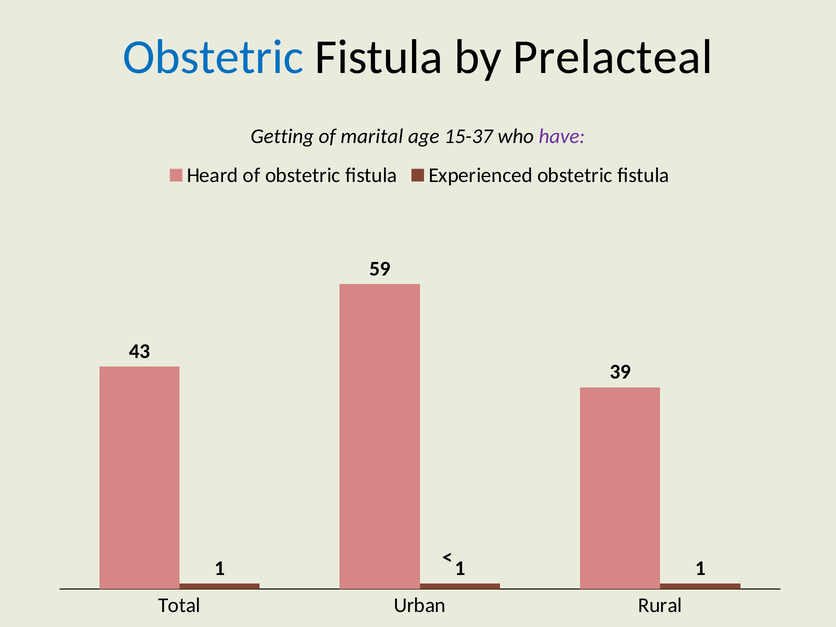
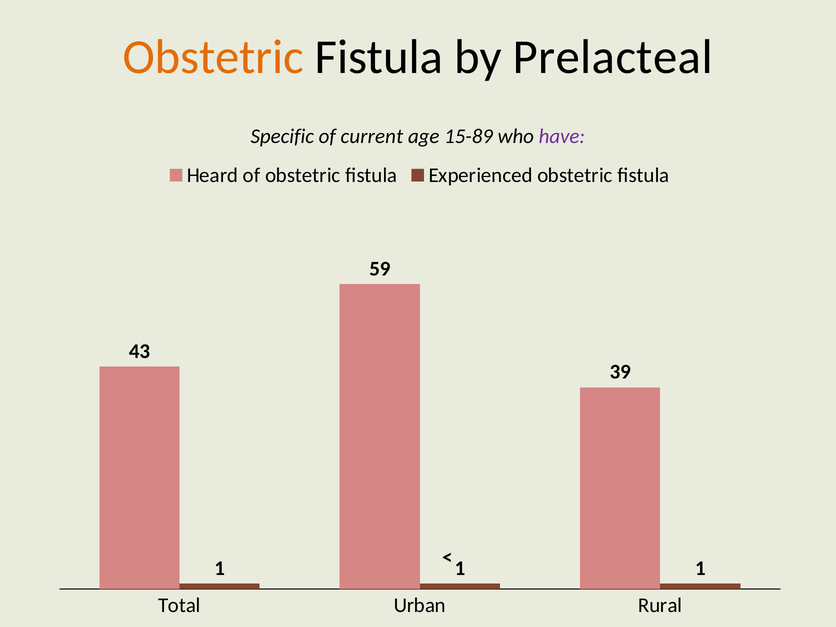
Obstetric at (213, 57) colour: blue -> orange
Getting: Getting -> Specific
marital: marital -> current
15-37: 15-37 -> 15-89
